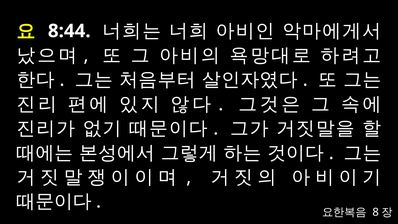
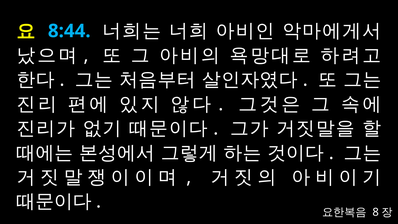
8:44 colour: white -> light blue
